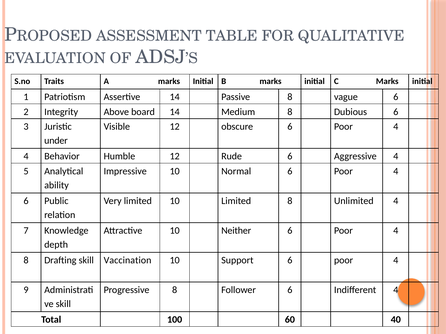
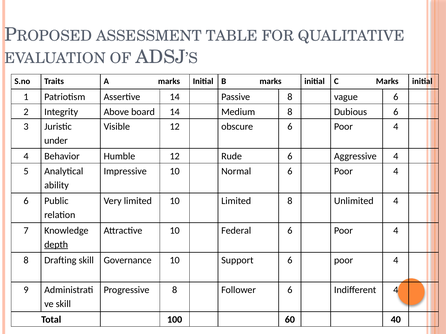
Neither: Neither -> Federal
depth underline: none -> present
Vaccination: Vaccination -> Governance
